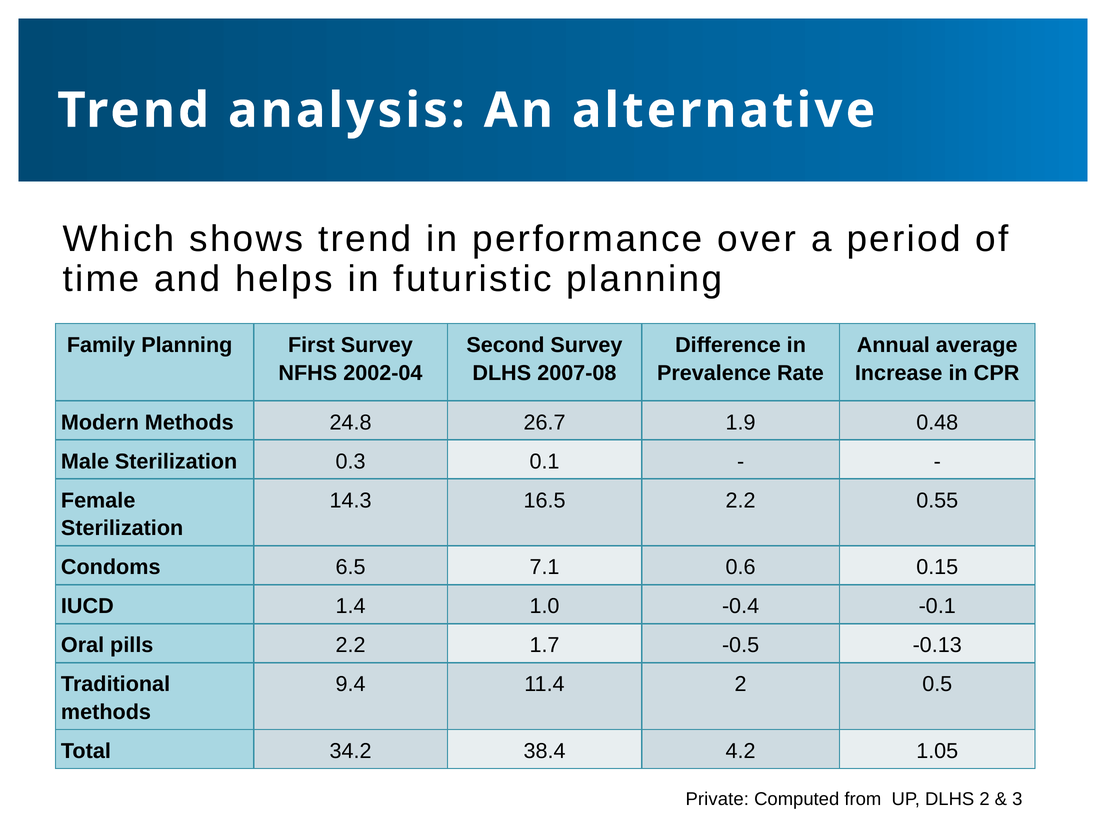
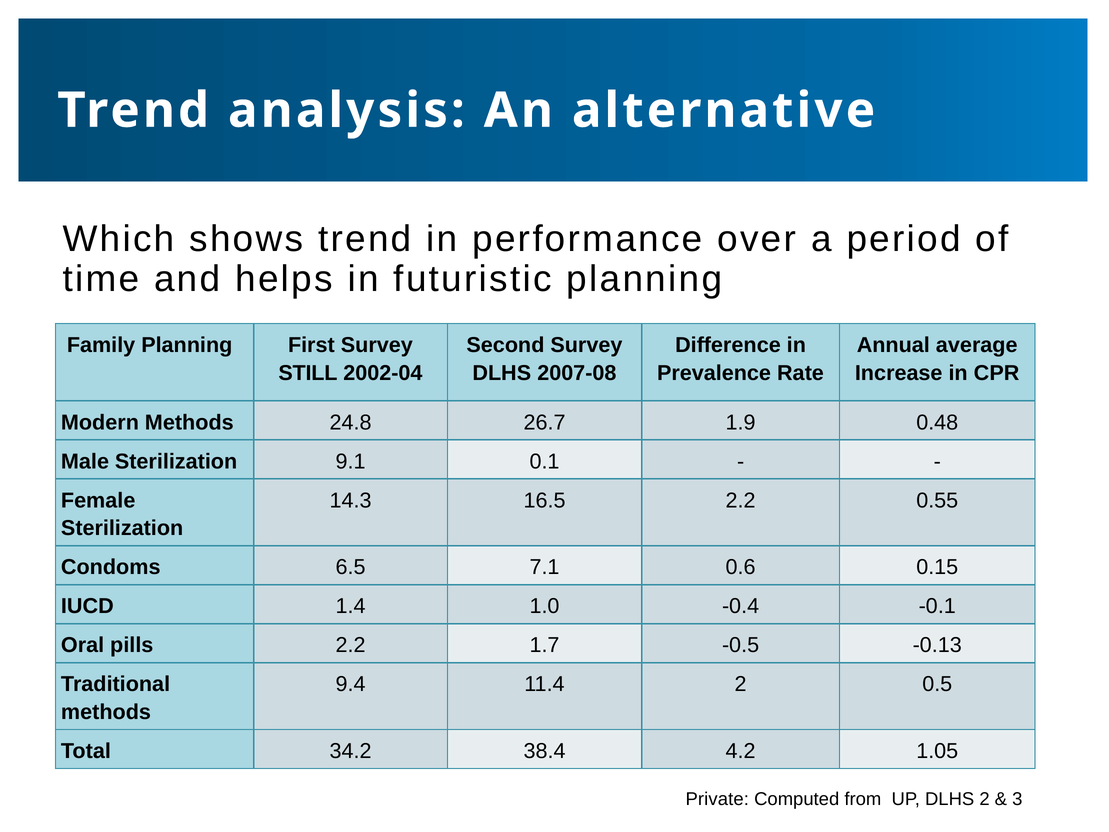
NFHS: NFHS -> STILL
0.3: 0.3 -> 9.1
